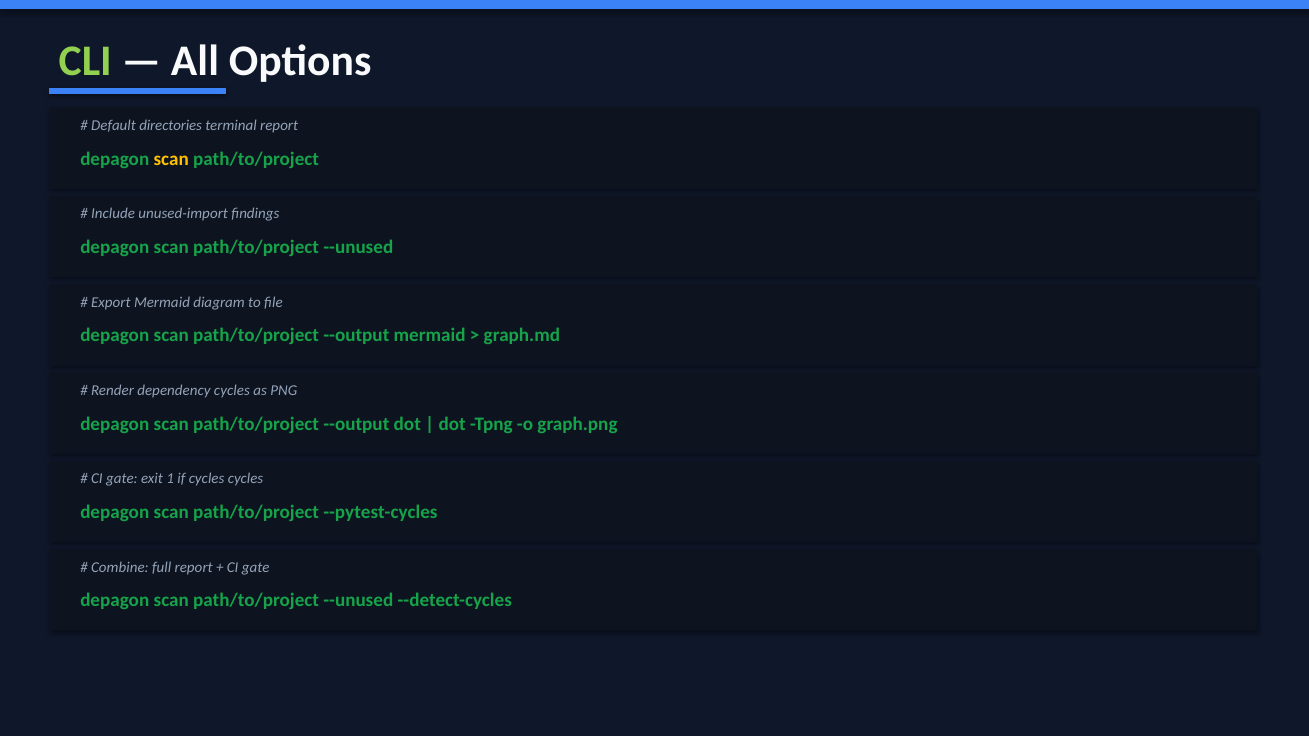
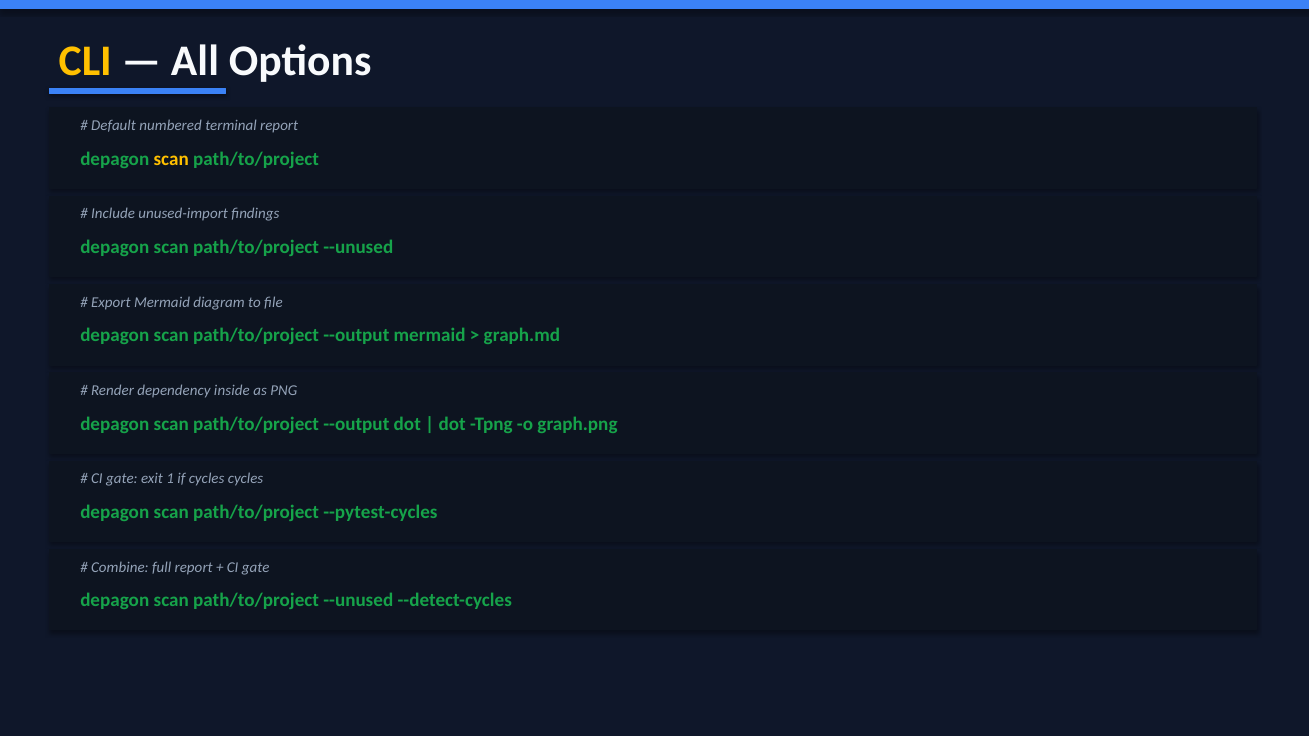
CLI colour: light green -> yellow
directories: directories -> numbered
dependency cycles: cycles -> inside
